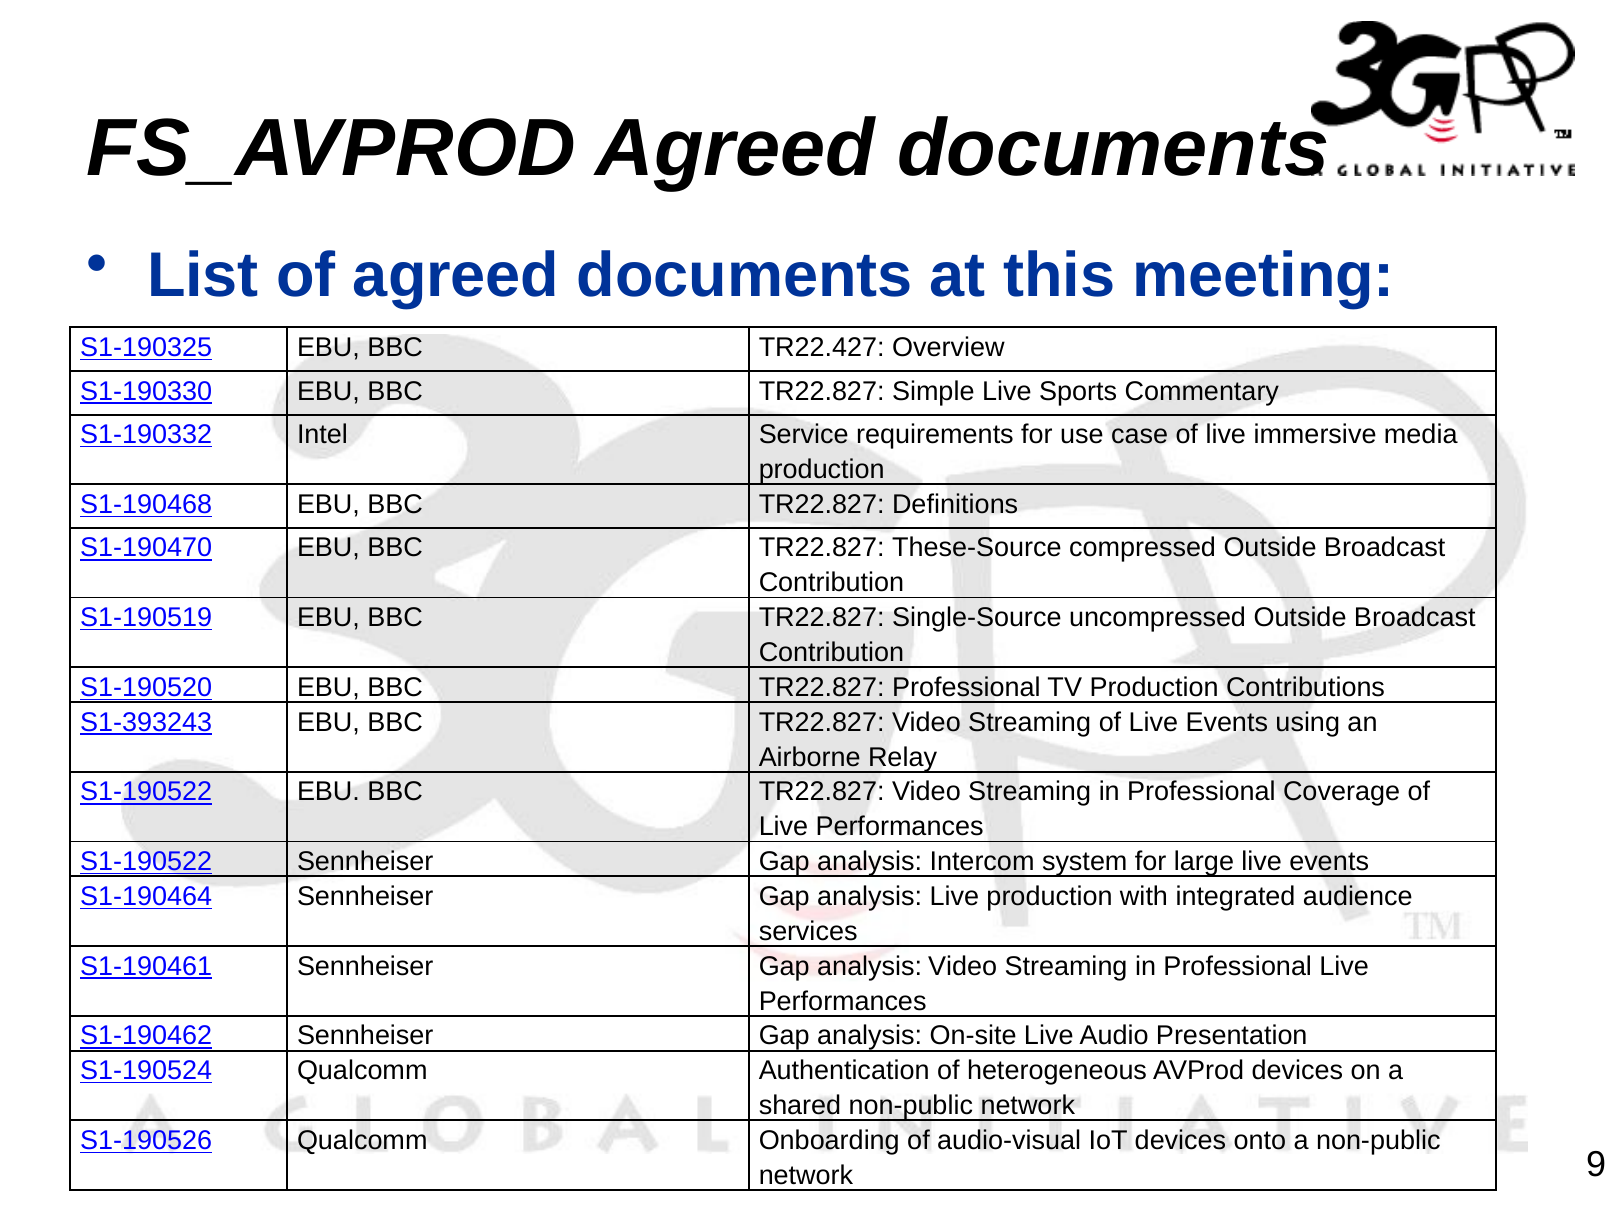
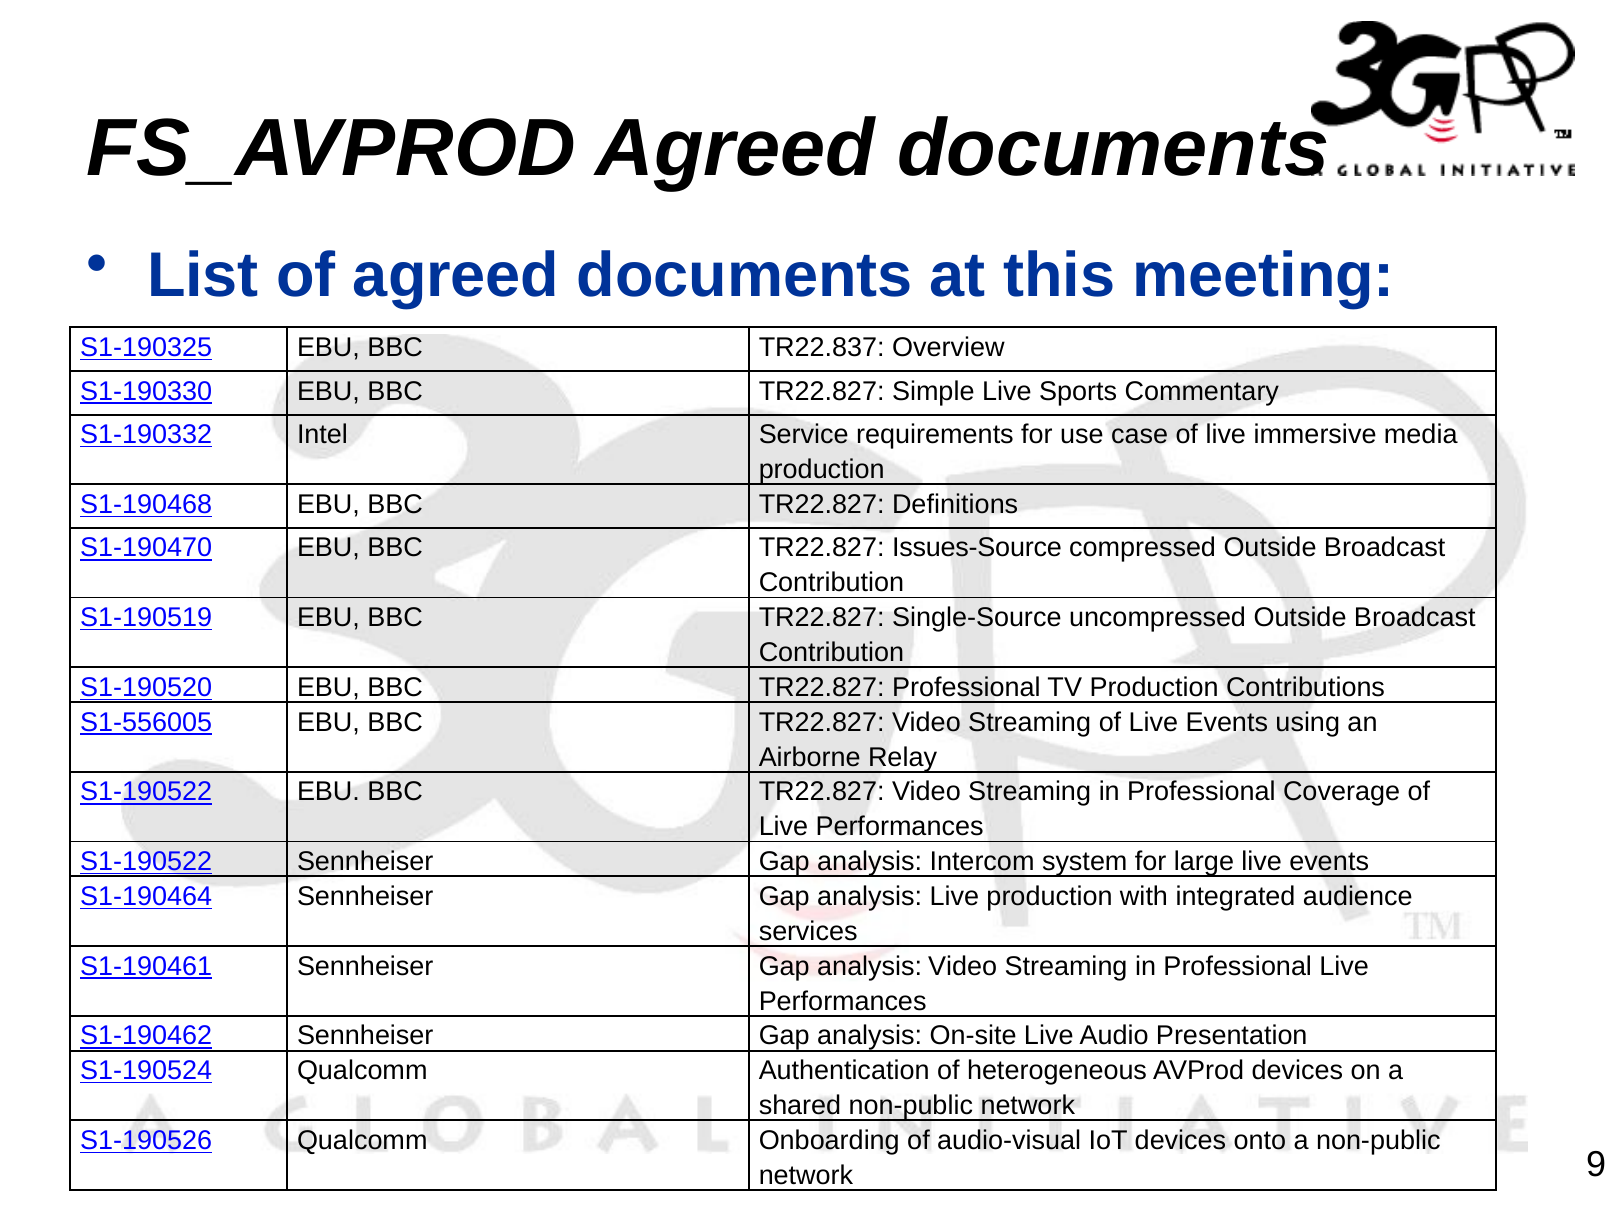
TR22.427: TR22.427 -> TR22.837
These-Source: These-Source -> Issues-Source
S1-393243: S1-393243 -> S1-556005
